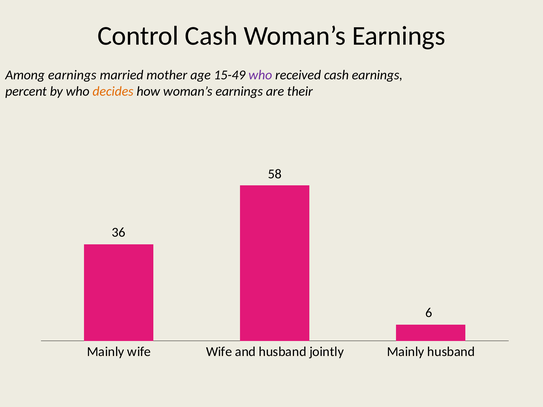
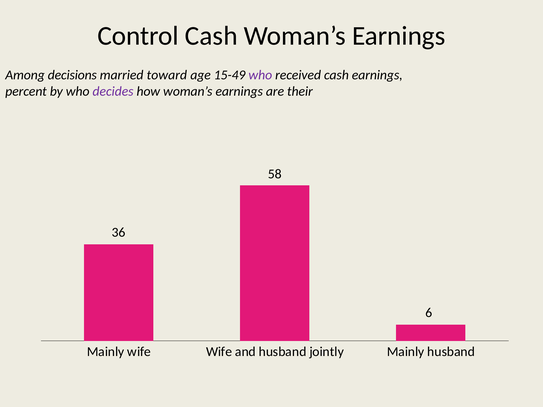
Among earnings: earnings -> decisions
mother: mother -> toward
decides colour: orange -> purple
